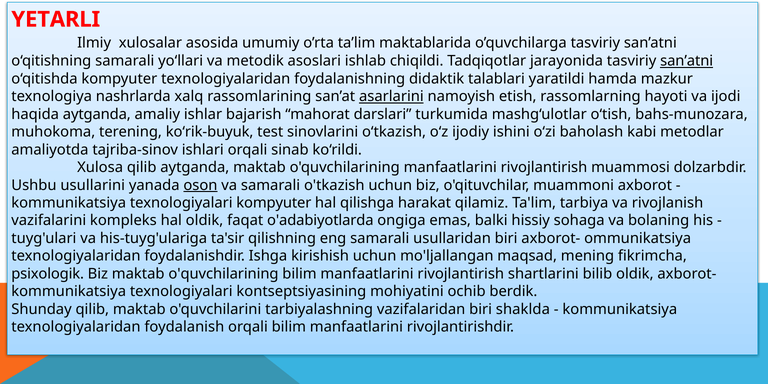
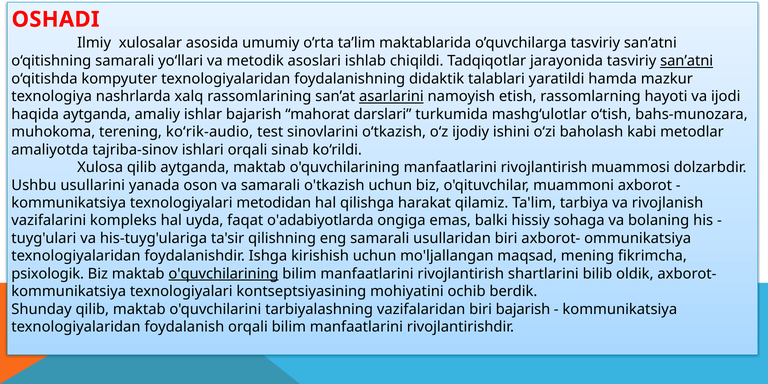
YETARLI: YETARLI -> OSHADI
ko‘rik-buyuk: ko‘rik-buyuk -> ko‘rik-audio
oson underline: present -> none
texnologiyalari kompyuter: kompyuter -> metodidan
hal oldik: oldik -> uyda
o'quvchilarining at (223, 274) underline: none -> present
biri shaklda: shaklda -> bajarish
